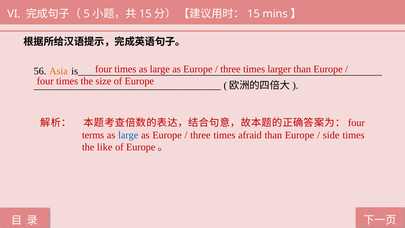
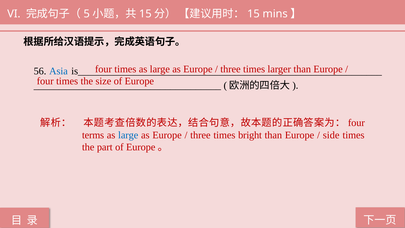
Asia colour: orange -> blue
afraid: afraid -> bright
like: like -> part
